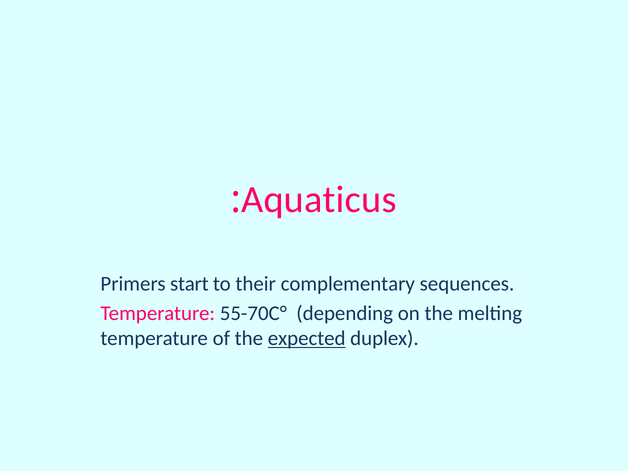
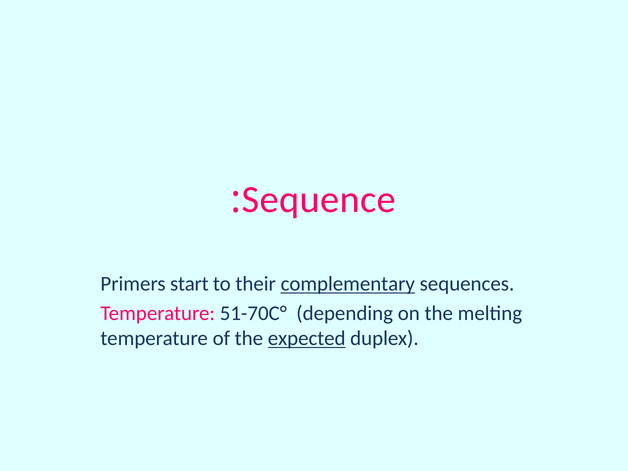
Aquaticus: Aquaticus -> Sequence
complementary underline: none -> present
55-70C°: 55-70C° -> 51-70C°
